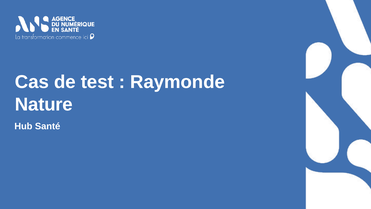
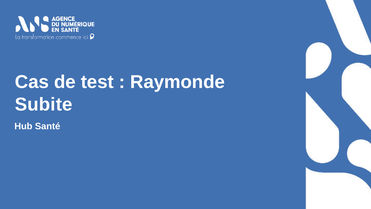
Nature: Nature -> Subite
